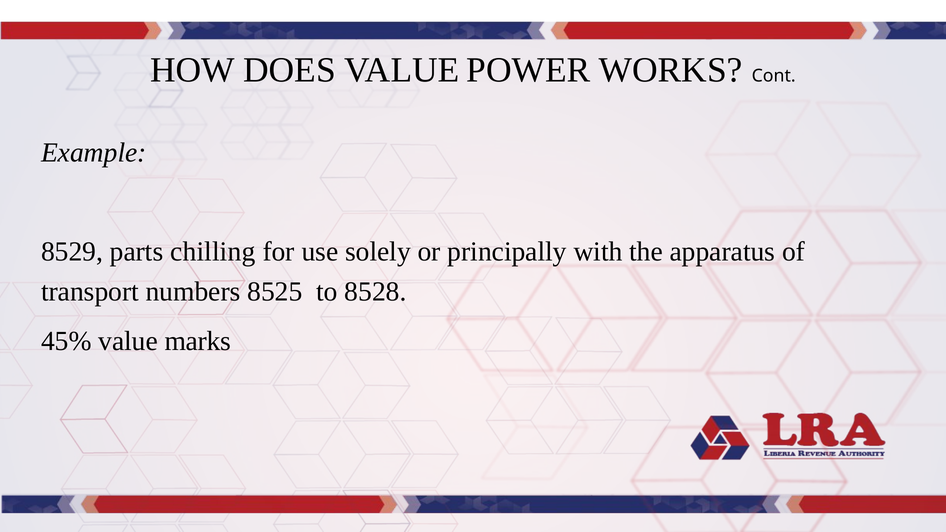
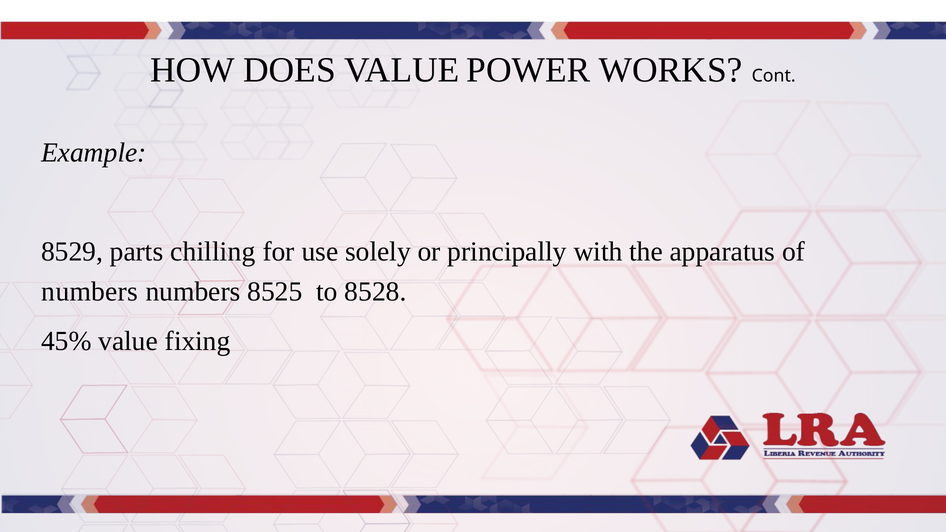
transport at (90, 292): transport -> numbers
marks: marks -> fixing
